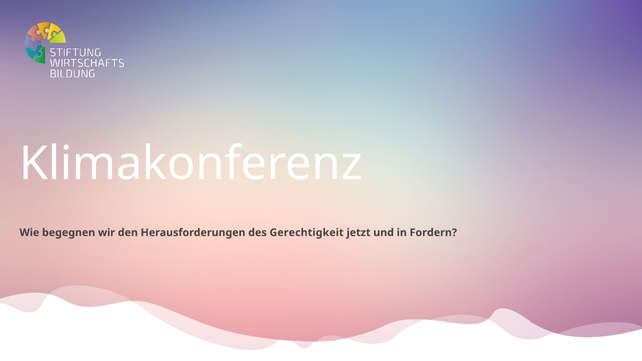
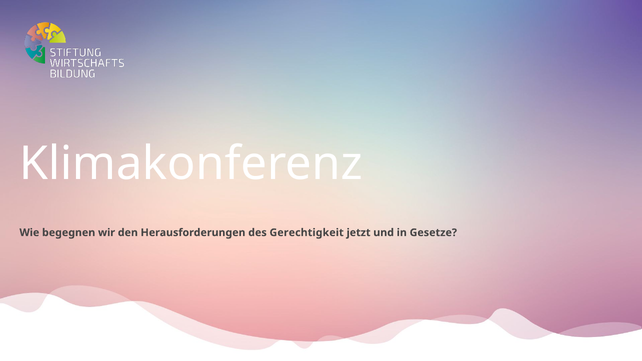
Fordern: Fordern -> Gesetze
